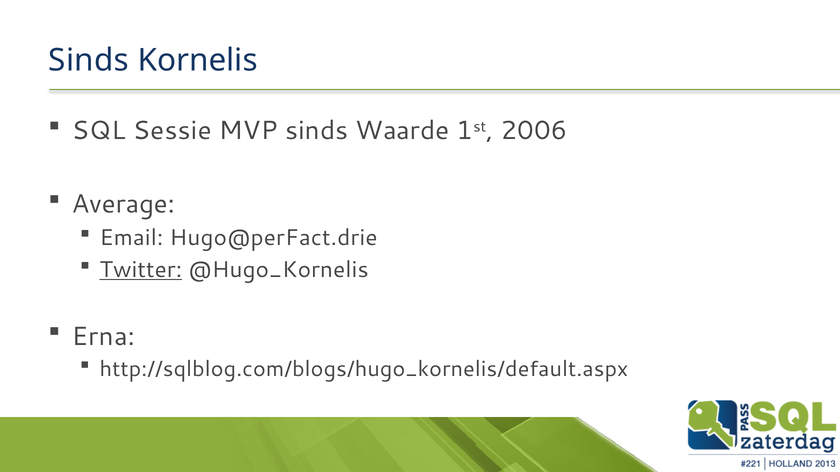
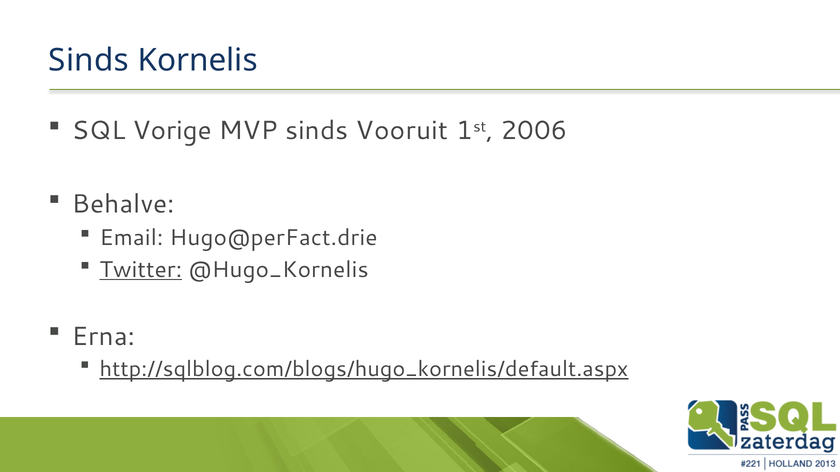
Sessie: Sessie -> Vorige
Waarde: Waarde -> Vooruit
Average: Average -> Behalve
http://sqlblog.com/blogs/hugo_kornelis/default.aspx underline: none -> present
